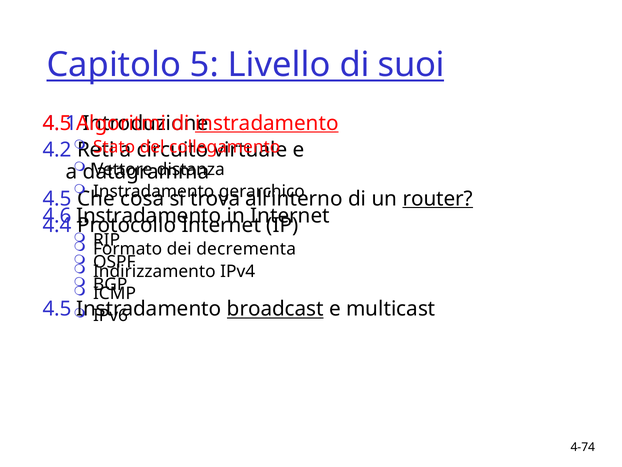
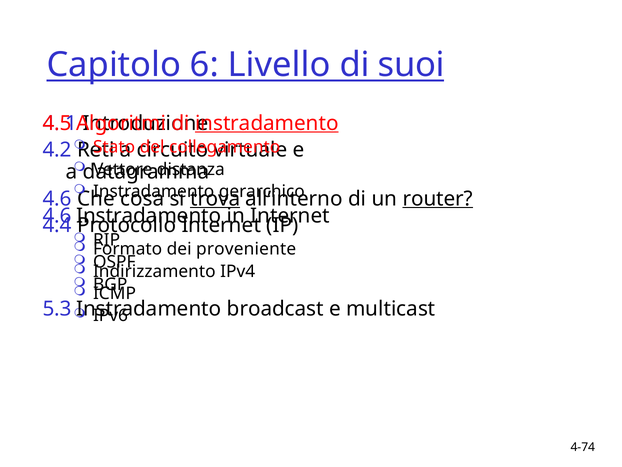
5: 5 -> 6
4.5 at (57, 198): 4.5 -> 4.6
trova underline: none -> present
decrementa: decrementa -> proveniente
4.5 at (57, 309): 4.5 -> 5.3
broadcast underline: present -> none
